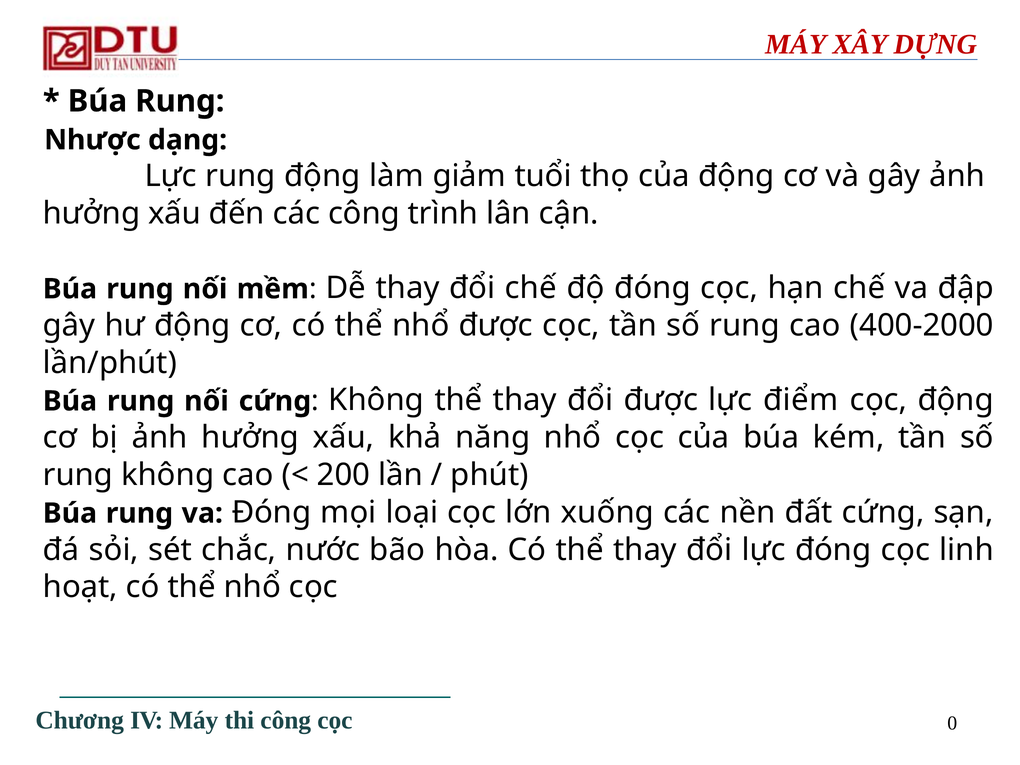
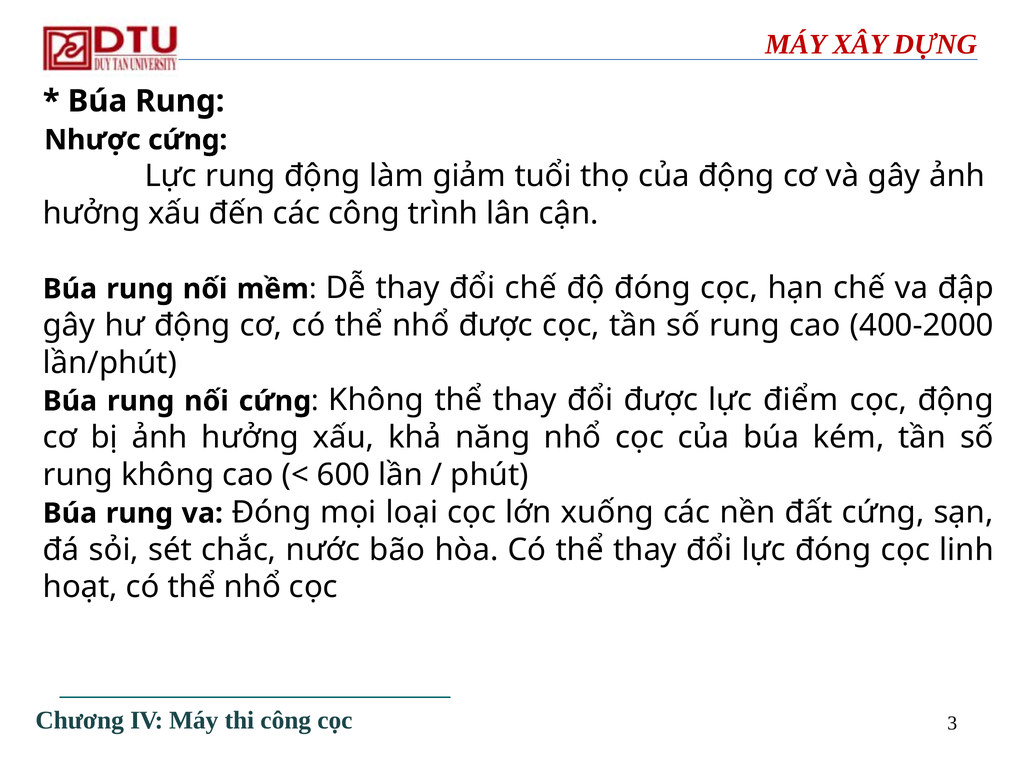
Nhược dạng: dạng -> cứng
200: 200 -> 600
0: 0 -> 3
